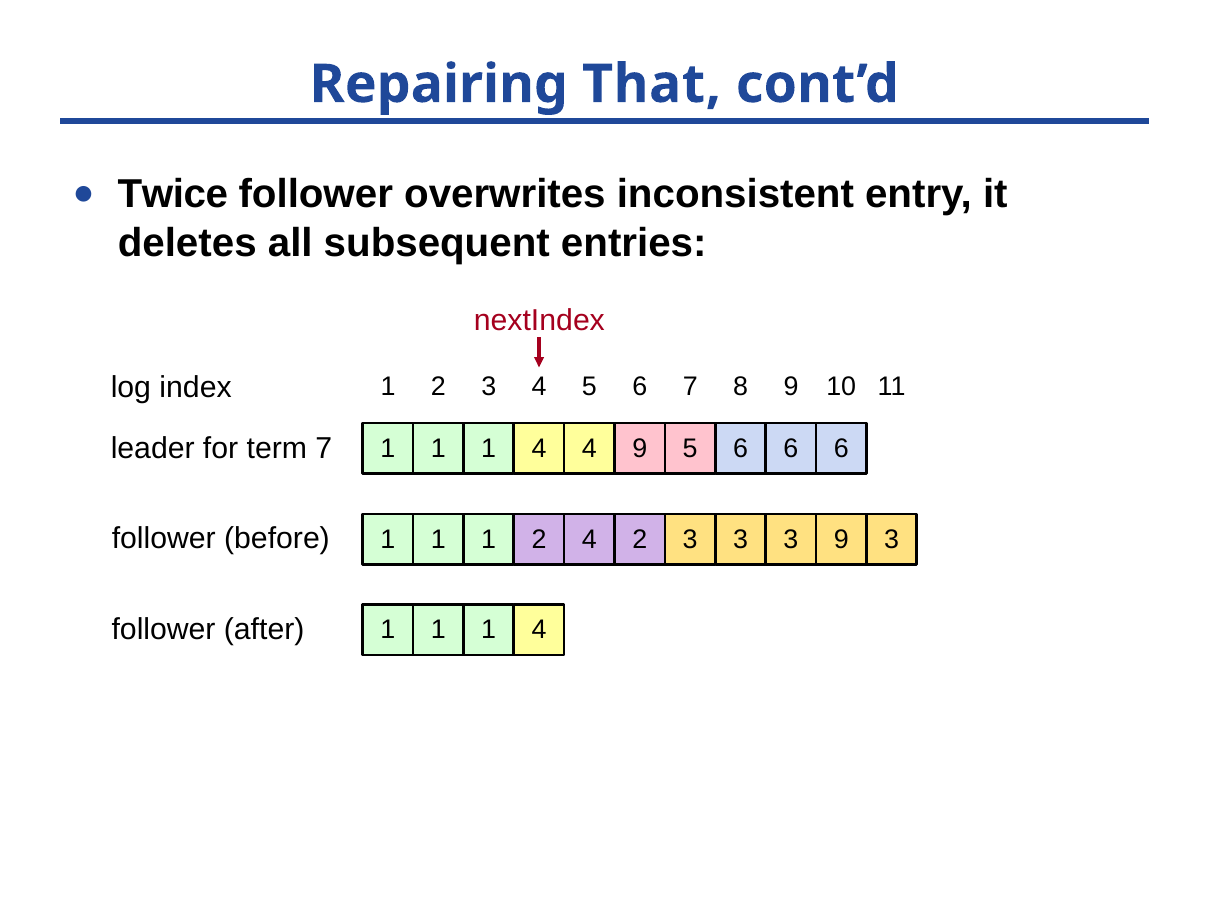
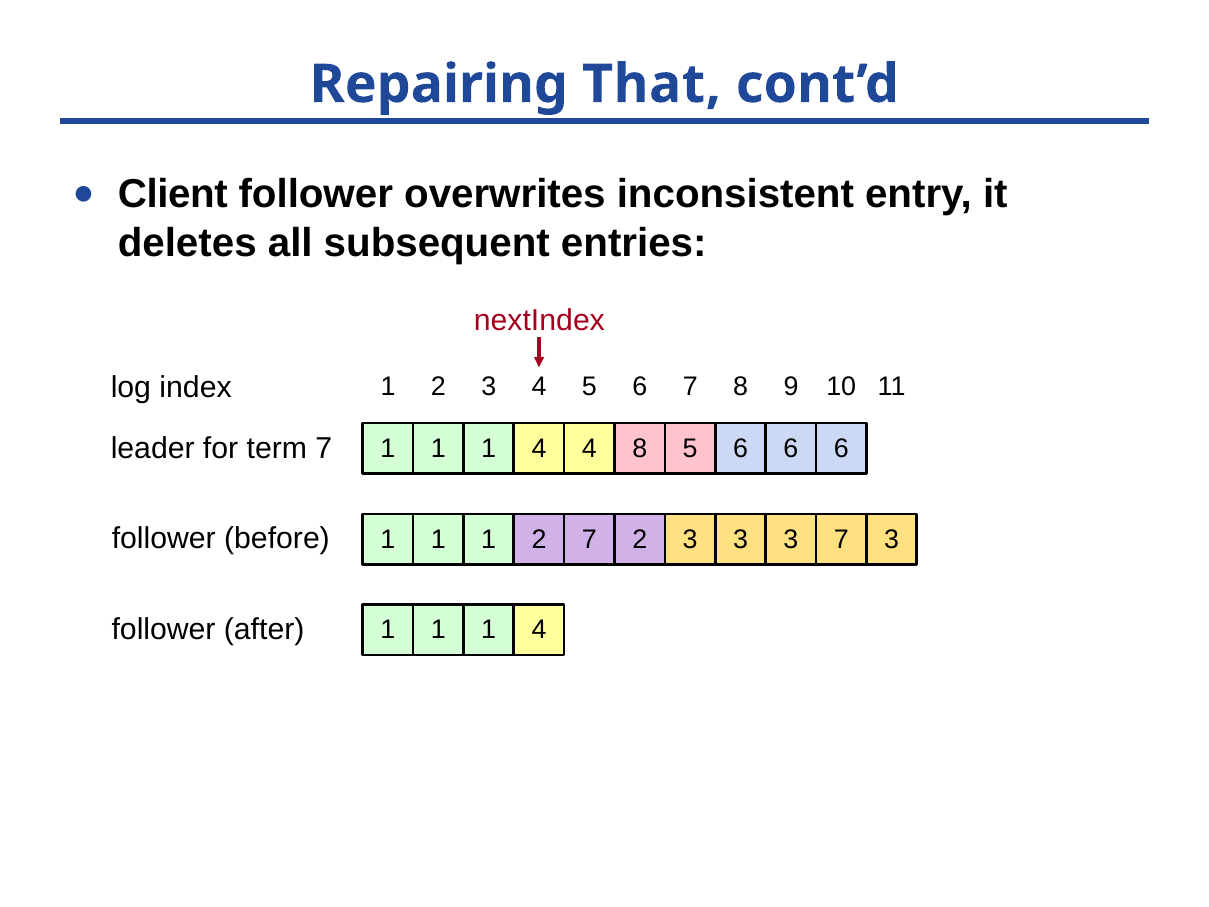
Twice: Twice -> Client
4 9: 9 -> 8
2 4: 4 -> 7
3 9: 9 -> 7
